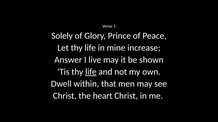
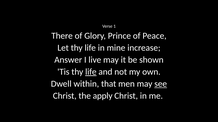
Solely: Solely -> There
see underline: none -> present
heart: heart -> apply
